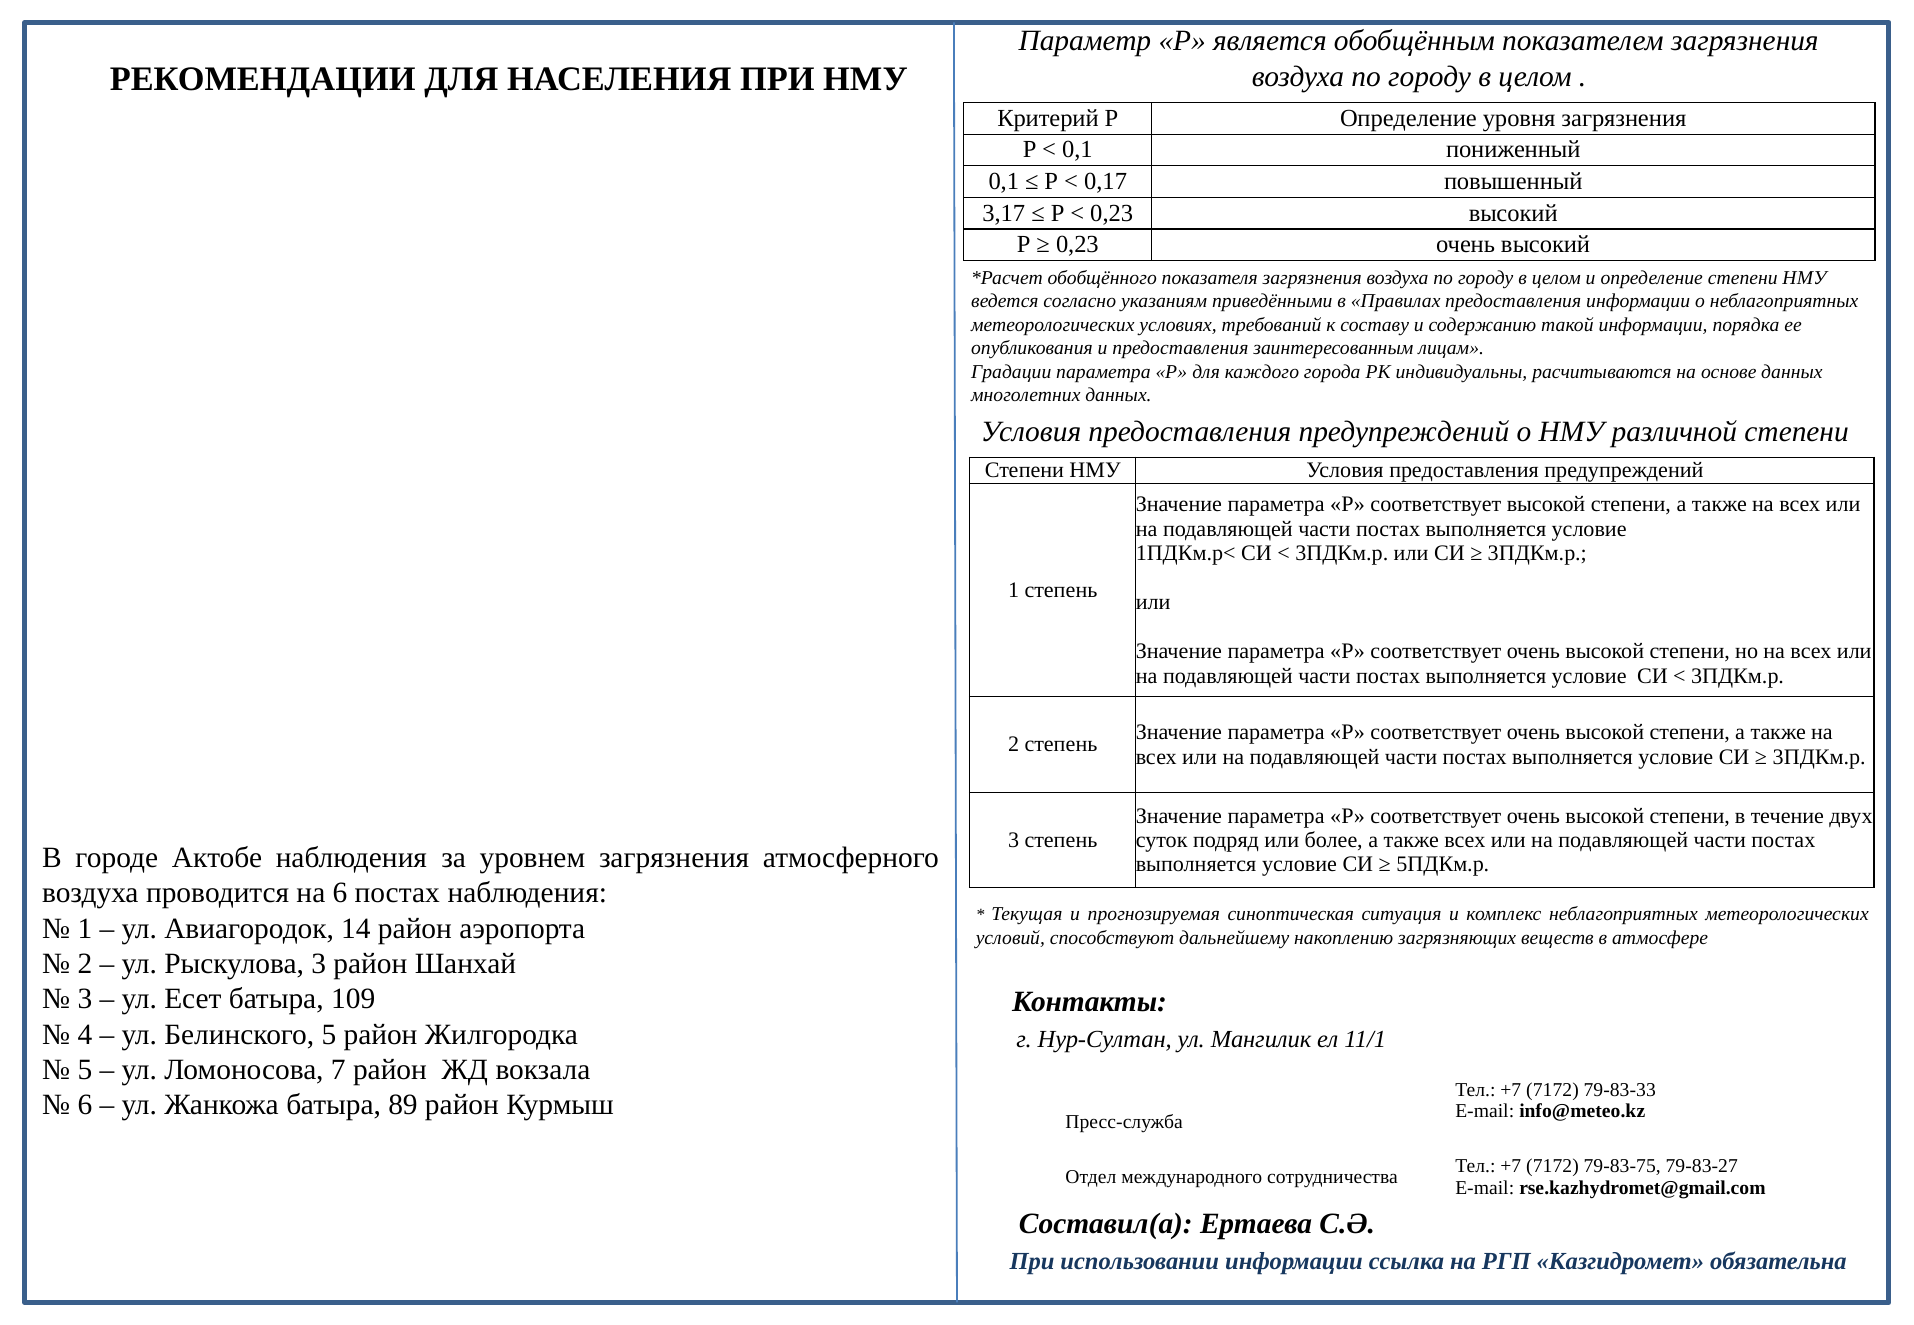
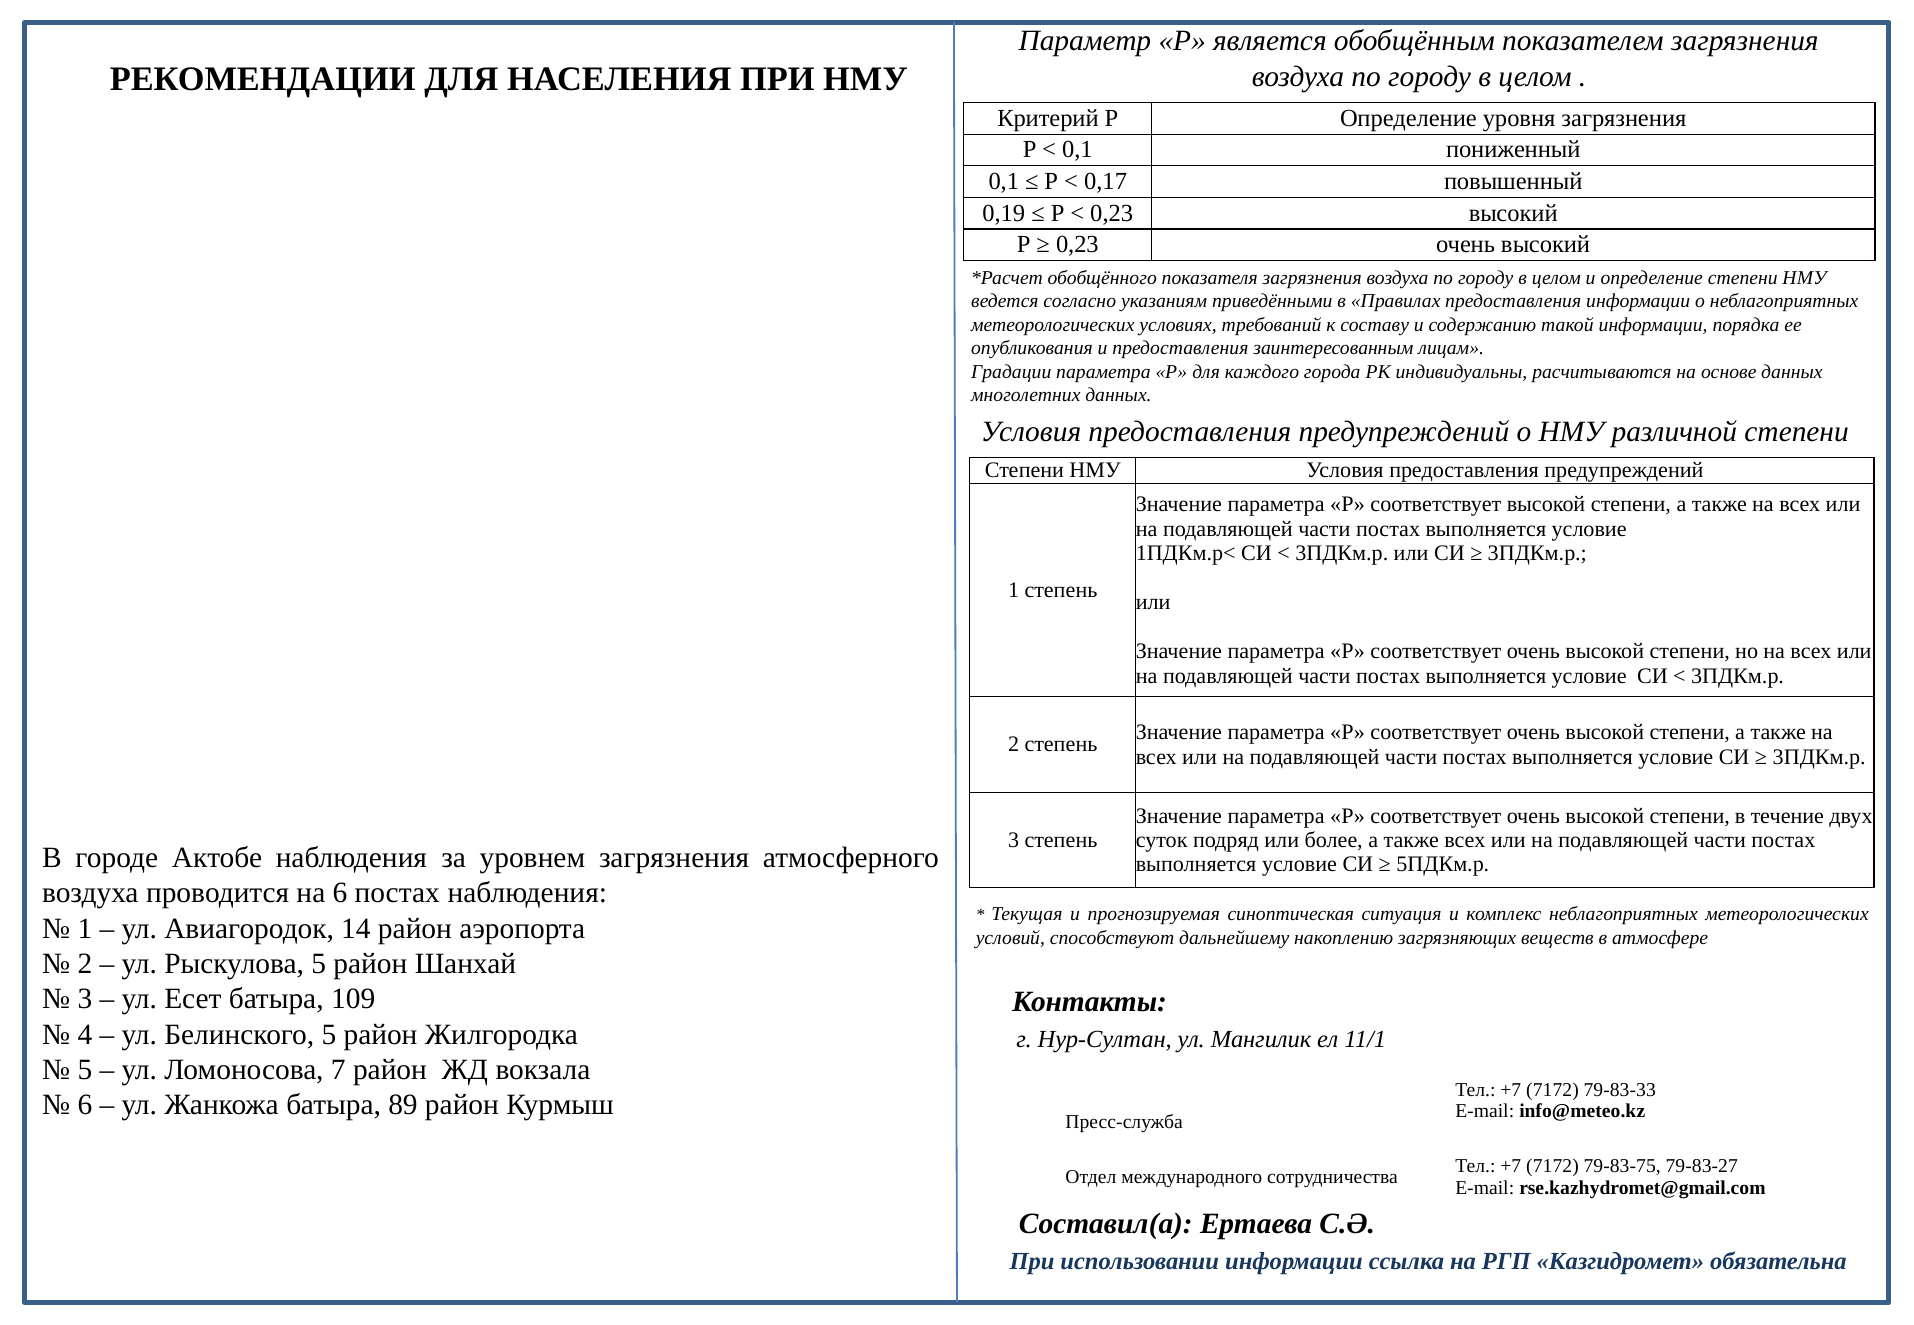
3,17: 3,17 -> 0,19
Рыскулова 3: 3 -> 5
